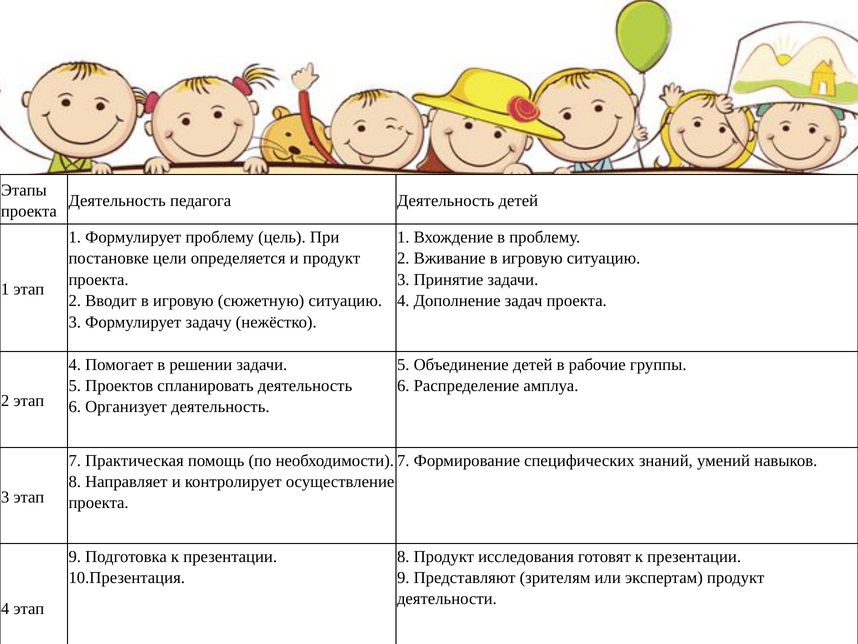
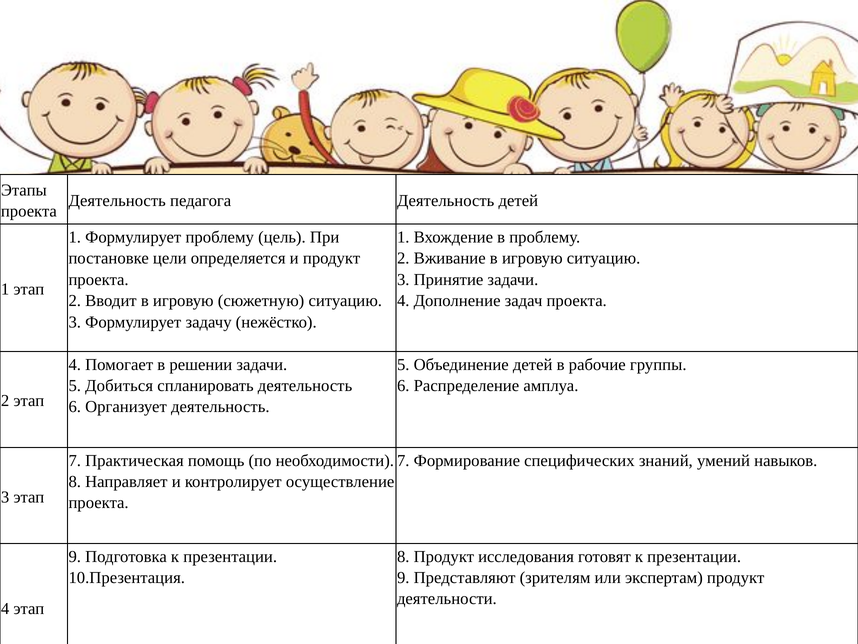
Проектов: Проектов -> Добиться
